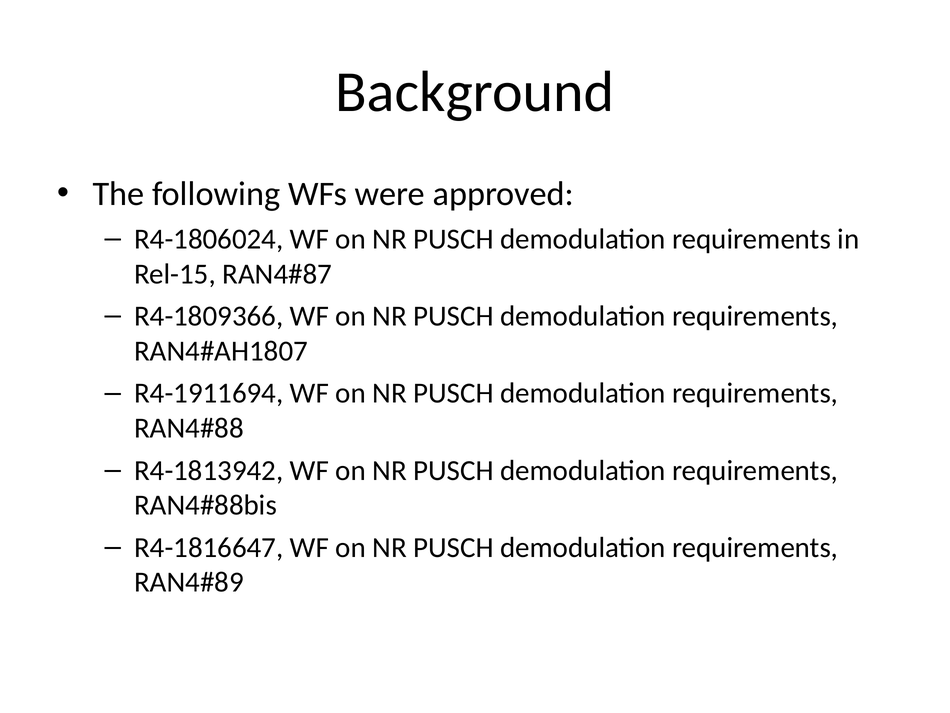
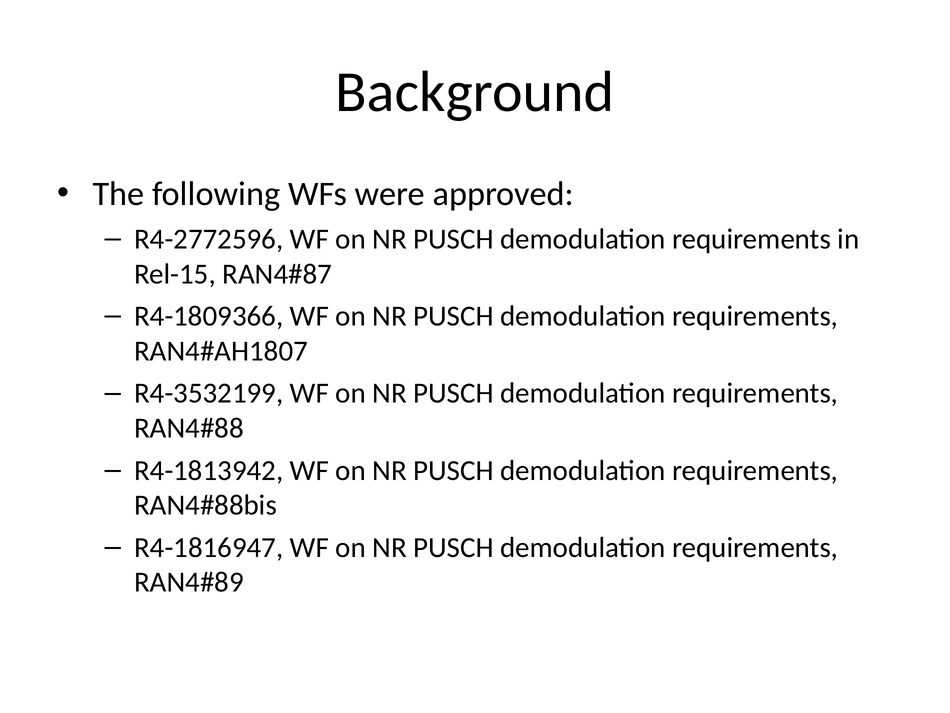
R4-1806024: R4-1806024 -> R4-2772596
R4-1911694: R4-1911694 -> R4-3532199
R4-1816647: R4-1816647 -> R4-1816947
